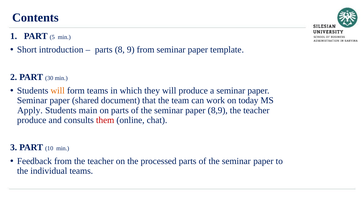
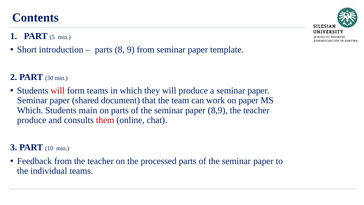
will at (58, 91) colour: orange -> red
on today: today -> paper
Apply at (30, 110): Apply -> Which
